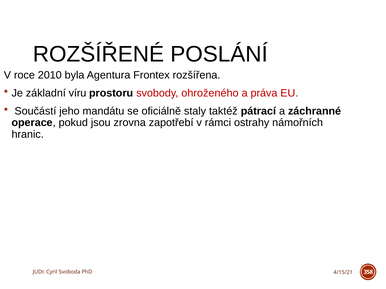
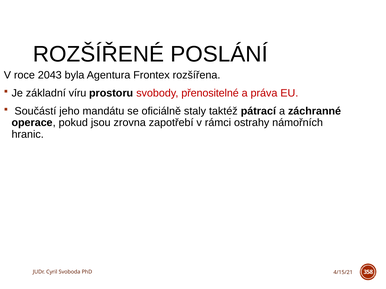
2010: 2010 -> 2043
ohroženého: ohroženého -> přenositelné
